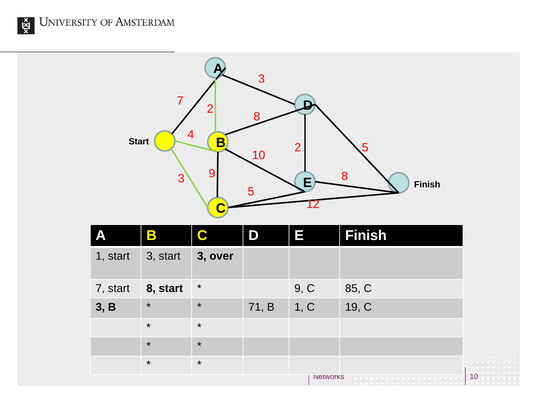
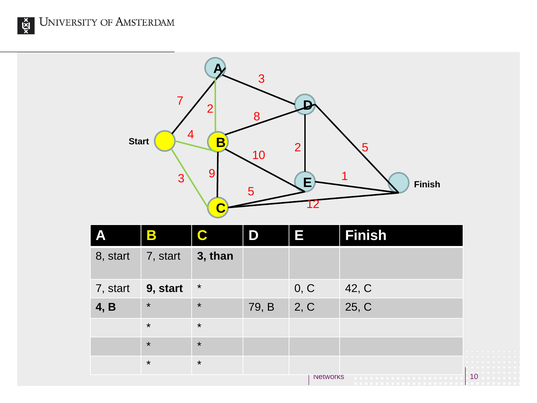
9 8: 8 -> 1
1 at (100, 256): 1 -> 8
3 at (151, 256): 3 -> 7
over: over -> than
start 8: 8 -> 9
9 at (299, 288): 9 -> 0
85: 85 -> 42
3 at (100, 307): 3 -> 4
71: 71 -> 79
B 1: 1 -> 2
19: 19 -> 25
